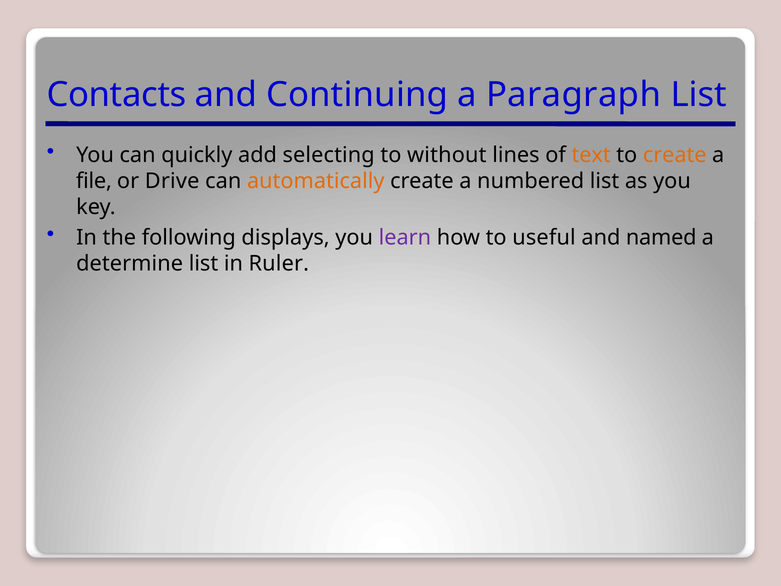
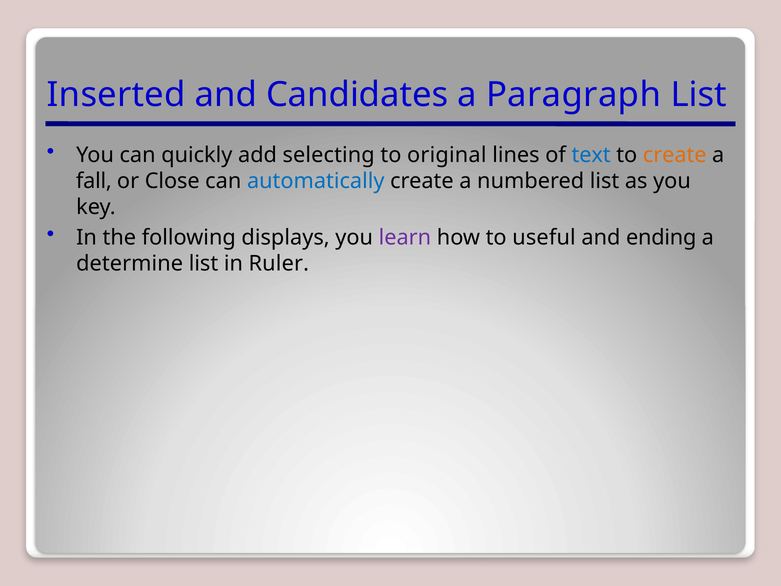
Contacts: Contacts -> Inserted
Continuing: Continuing -> Candidates
without: without -> original
text colour: orange -> blue
file: file -> fall
Drive: Drive -> Close
automatically colour: orange -> blue
named: named -> ending
